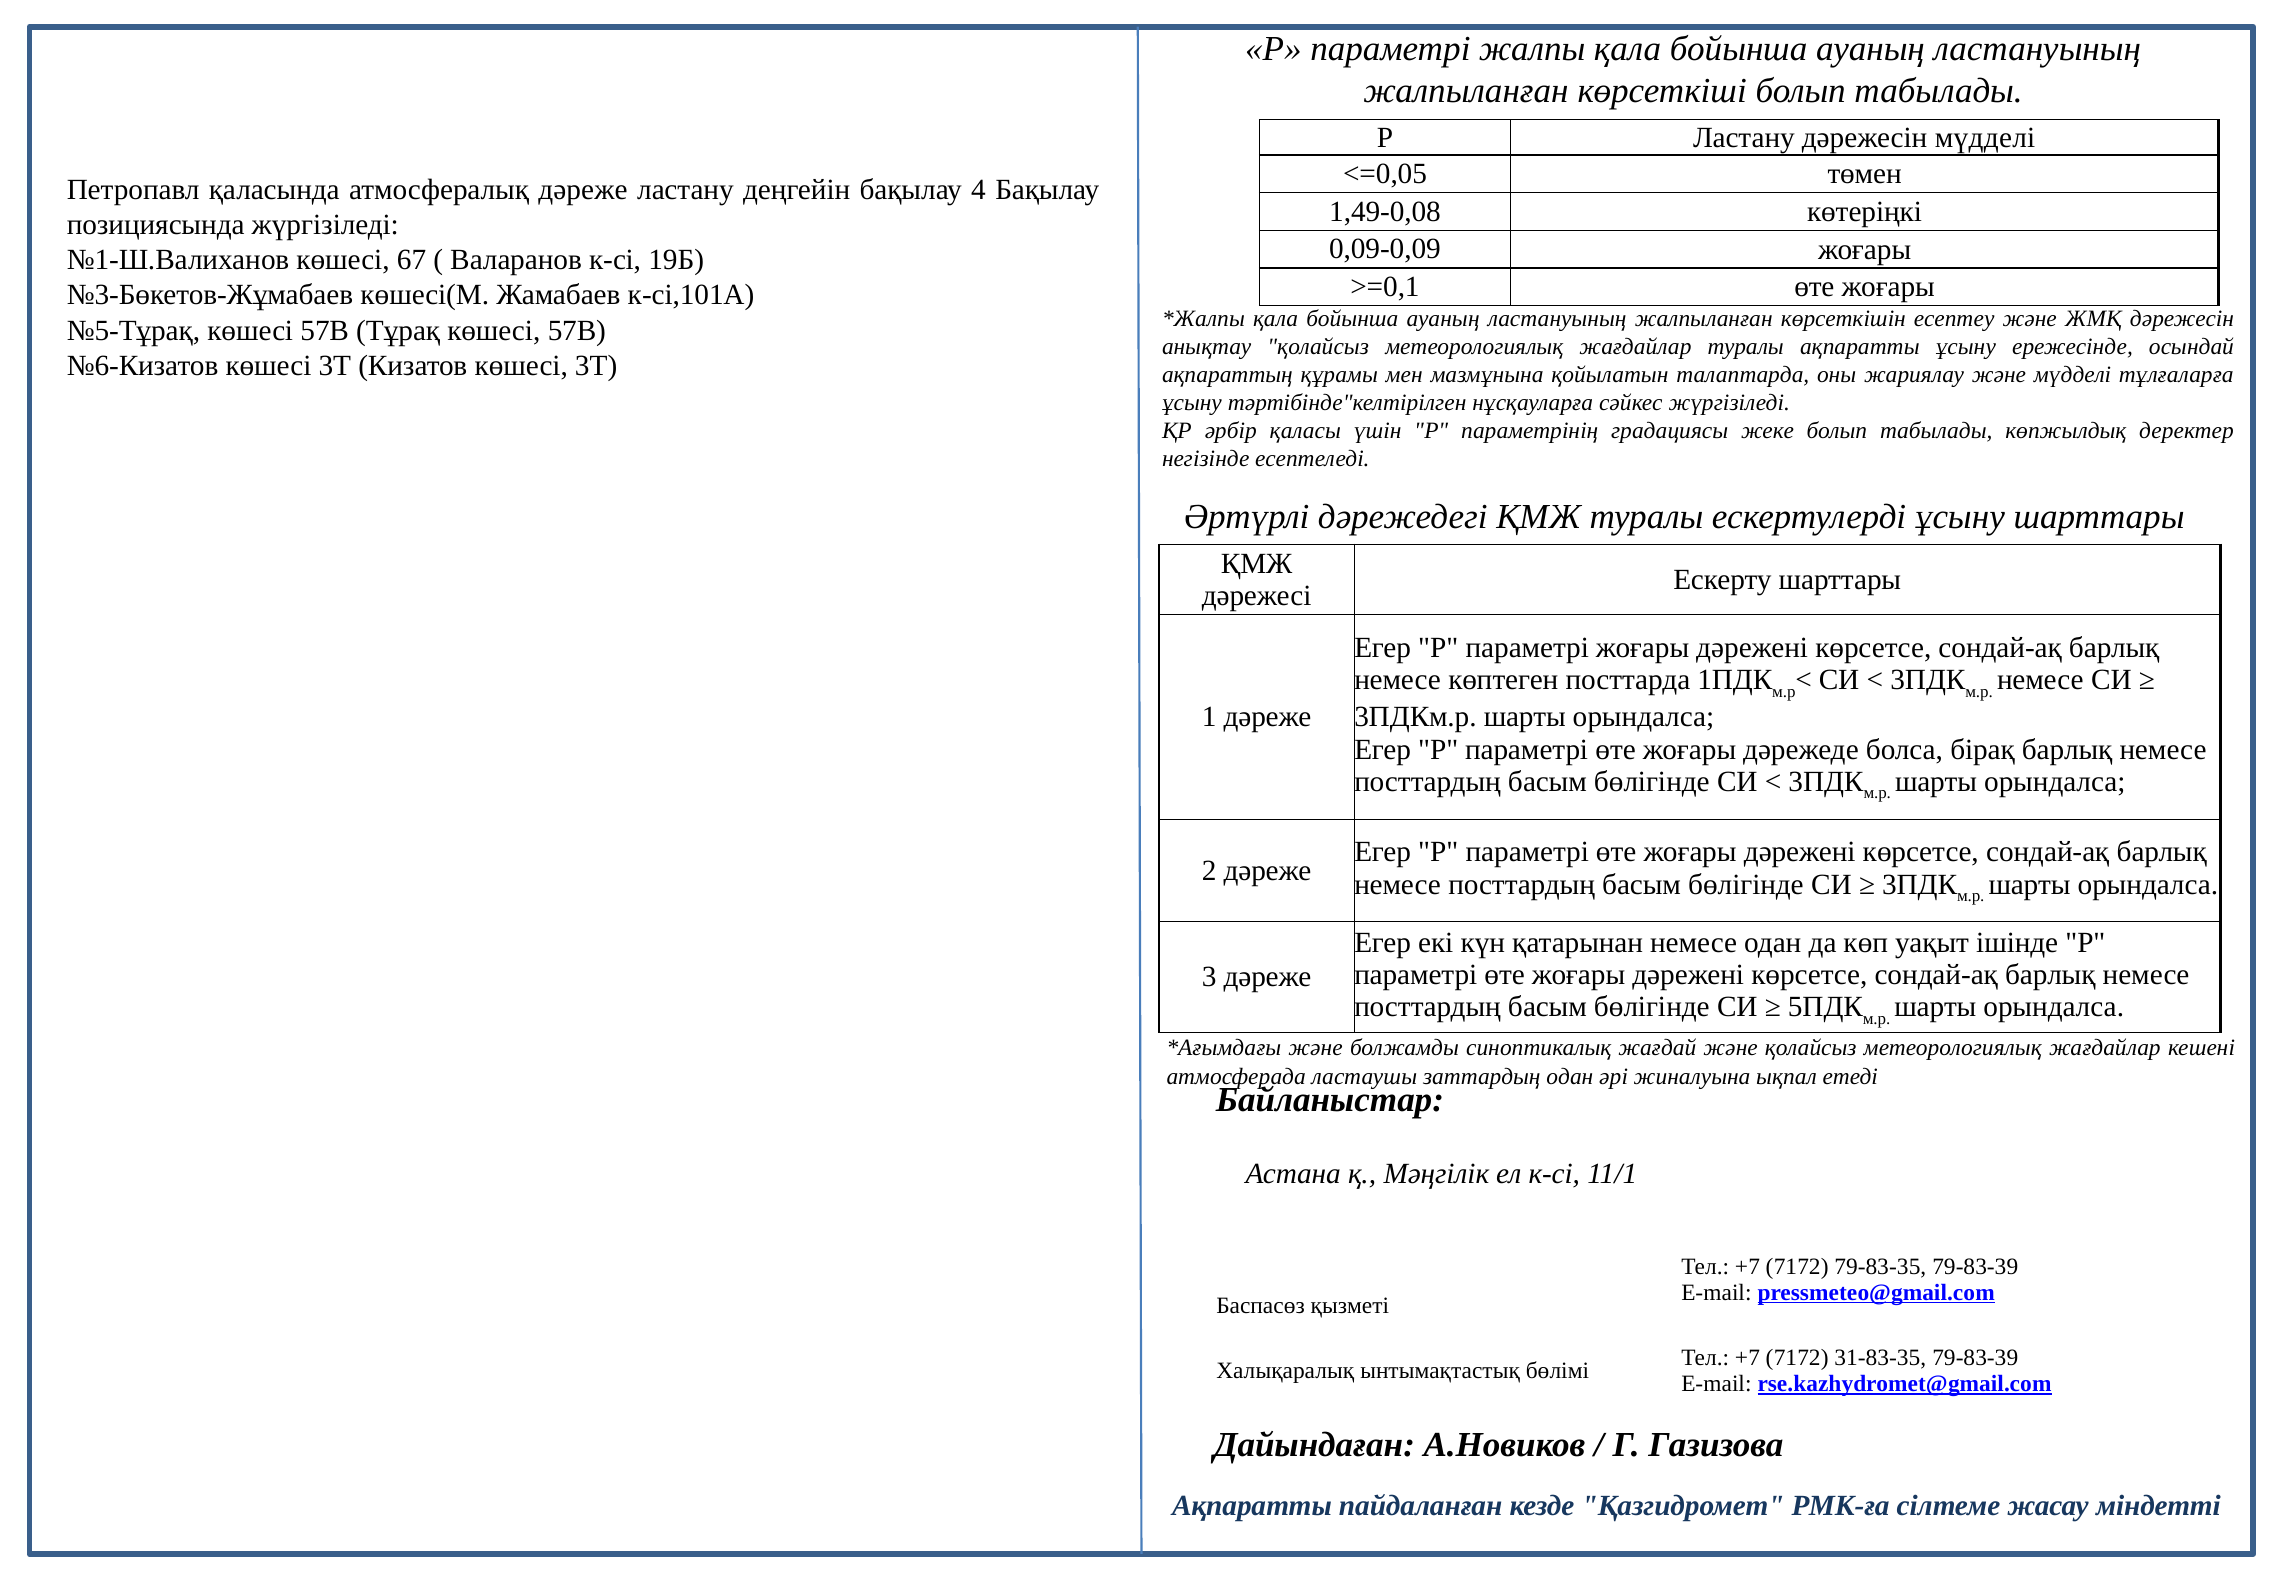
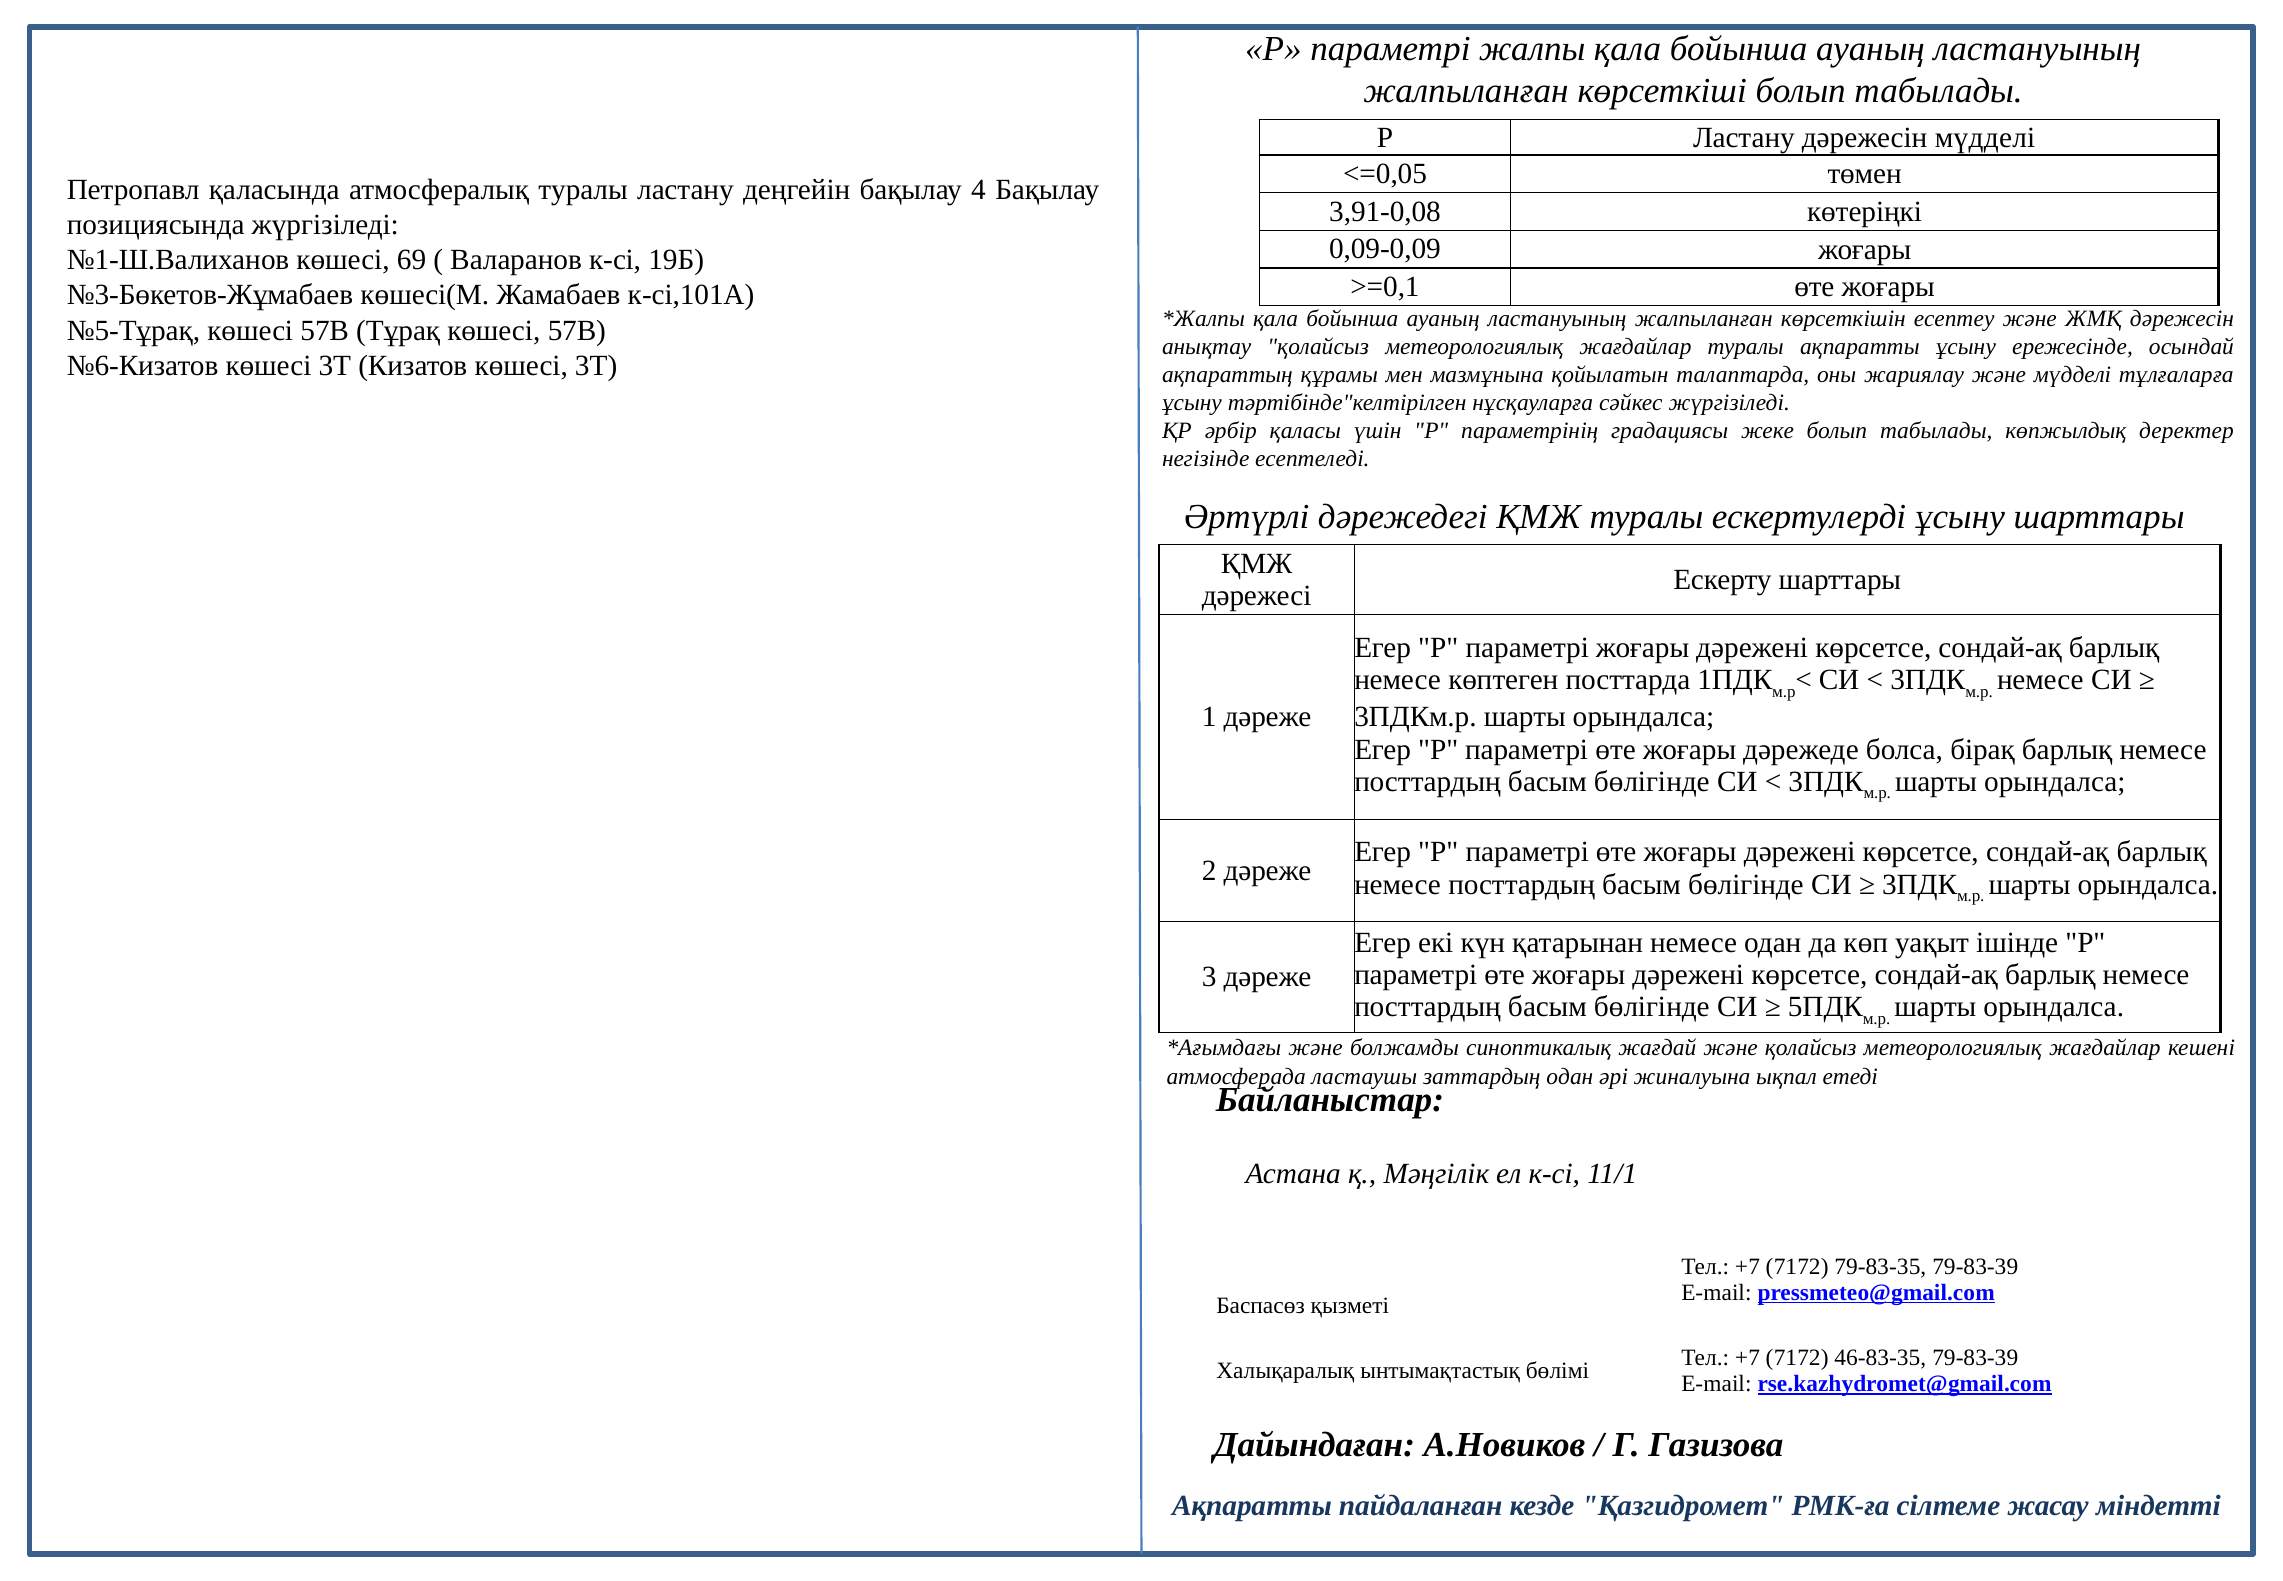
атмосфералық дәреже: дәреже -> туралы
1,49-0,08: 1,49-0,08 -> 3,91-0,08
67: 67 -> 69
31-83-35: 31-83-35 -> 46-83-35
